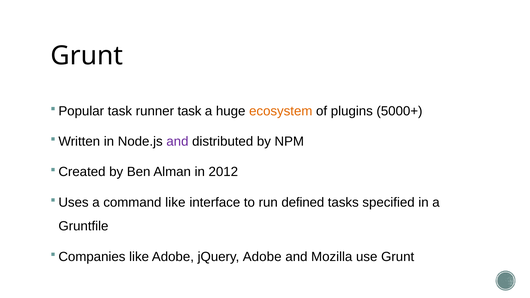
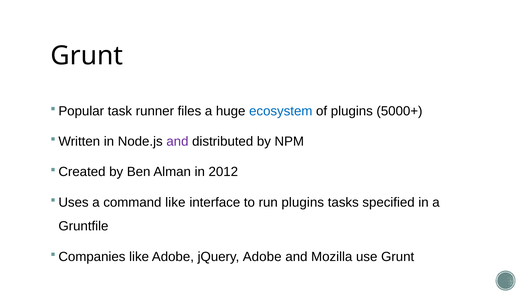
runner task: task -> files
ecosystem colour: orange -> blue
run defined: defined -> plugins
